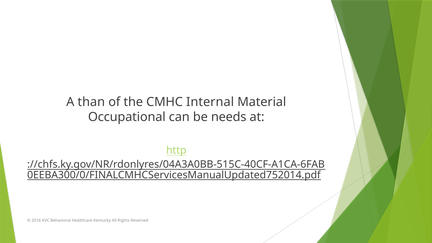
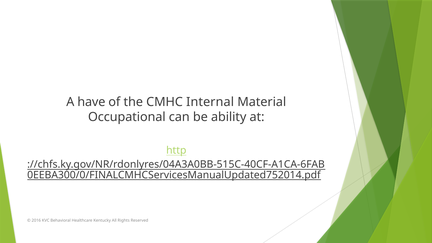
than: than -> have
needs: needs -> ability
